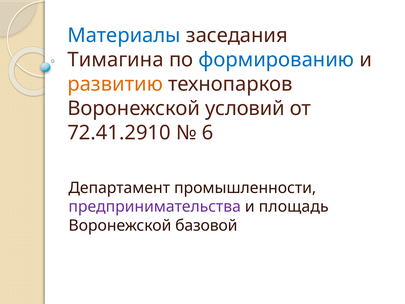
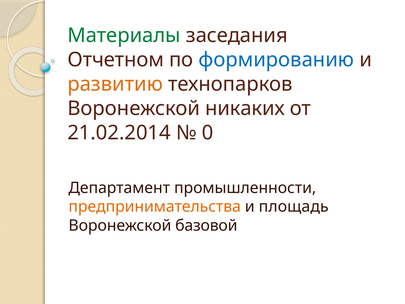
Материалы colour: blue -> green
Тимагина: Тимагина -> Отчетном
условий: условий -> никаких
72.41.2910: 72.41.2910 -> 21.02.2014
6: 6 -> 0
предпринимательства colour: purple -> orange
